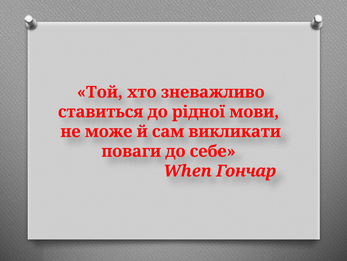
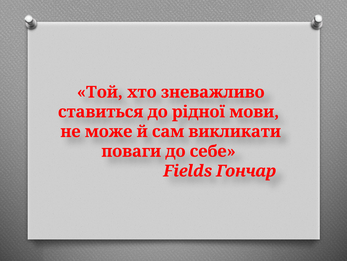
When: When -> Fields
